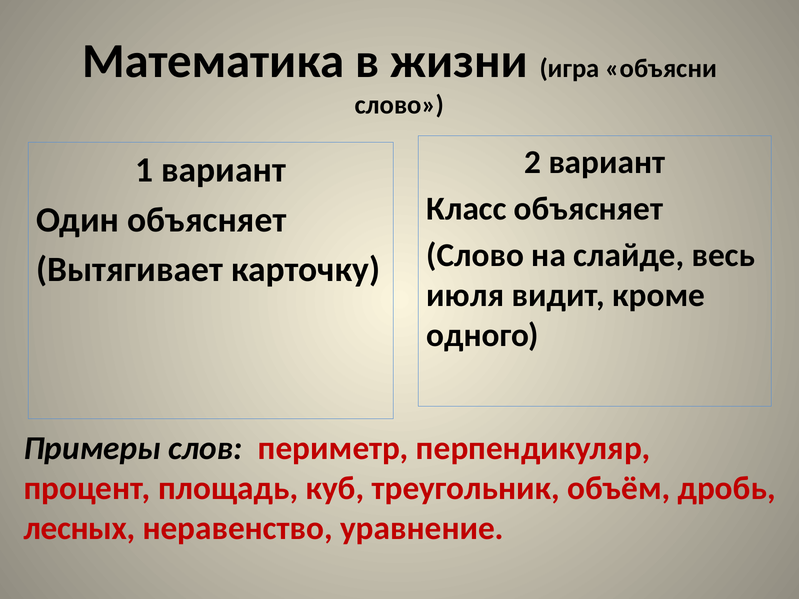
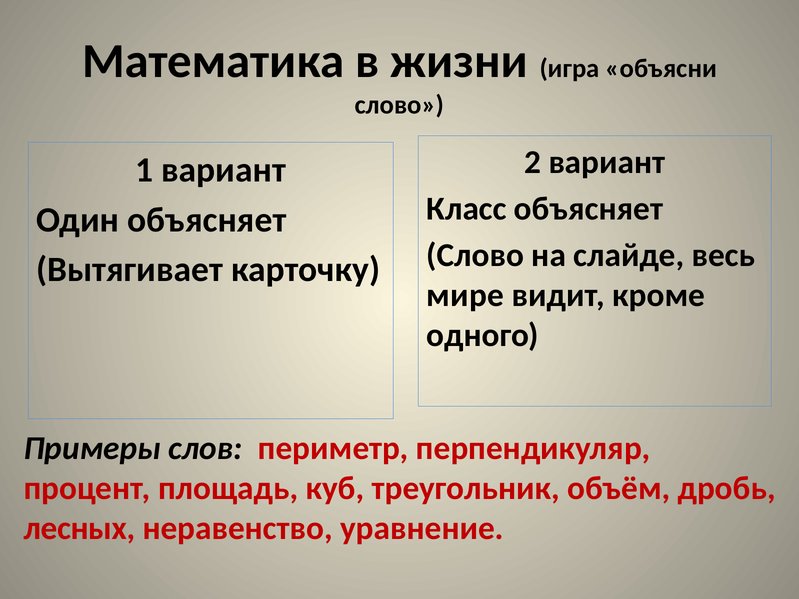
июля: июля -> мире
